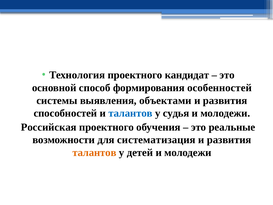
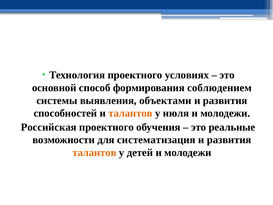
кандидат: кандидат -> условиях
особенностей: особенностей -> соблюдением
талантов at (130, 113) colour: blue -> orange
судья: судья -> июля
